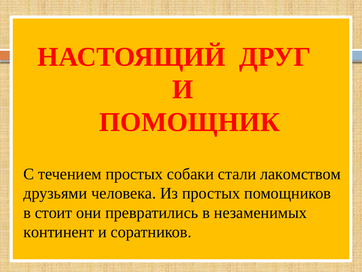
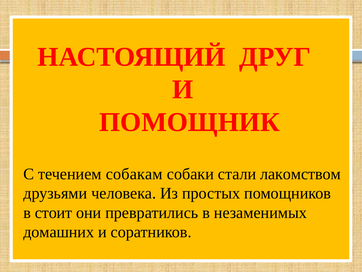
течением простых: простых -> собакам
континент: континент -> домашних
